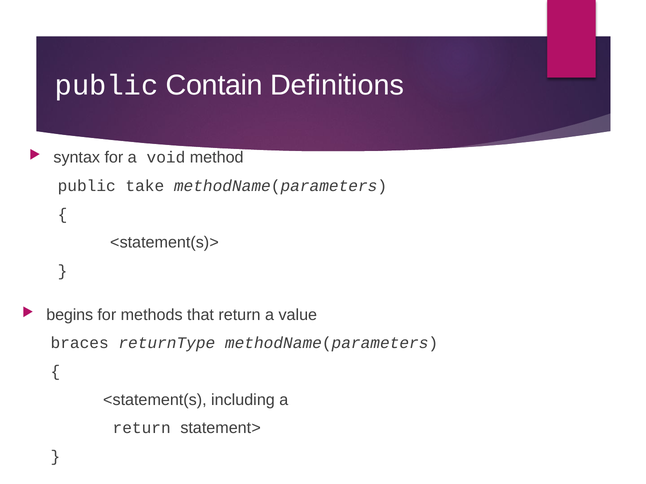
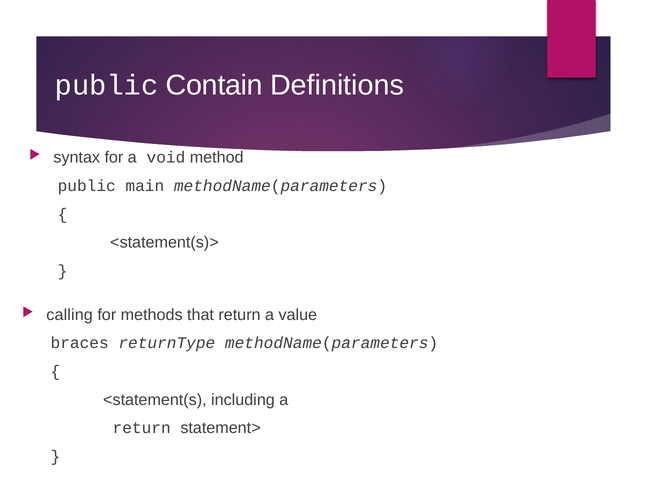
take: take -> main
begins: begins -> calling
